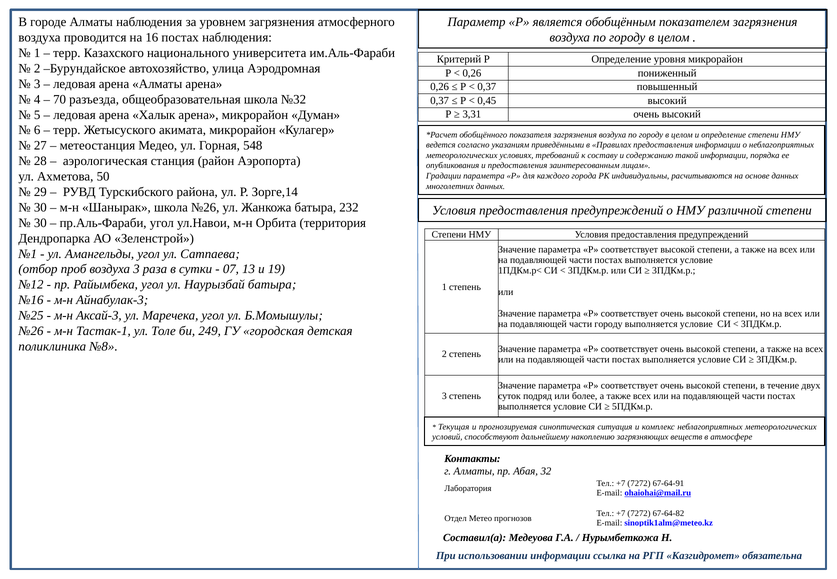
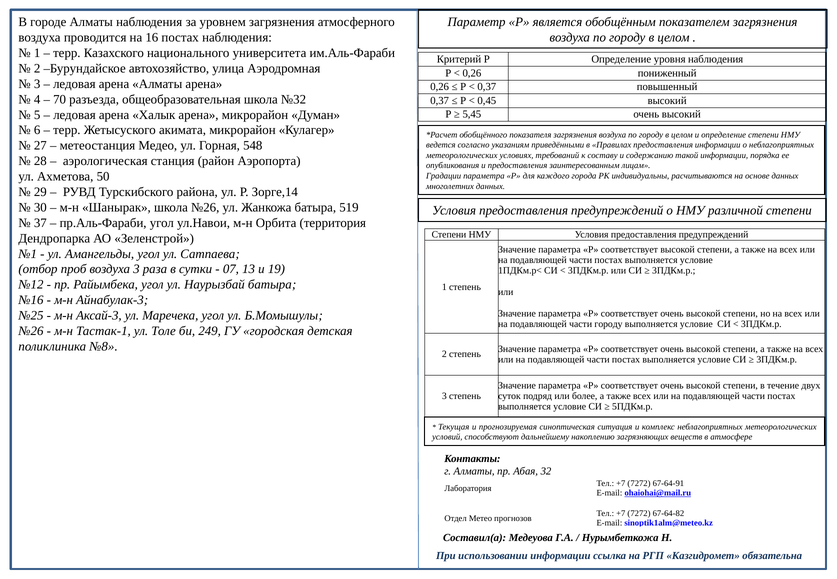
уровня микрорайон: микрорайон -> наблюдения
3,31: 3,31 -> 5,45
232: 232 -> 519
30 at (40, 223): 30 -> 37
